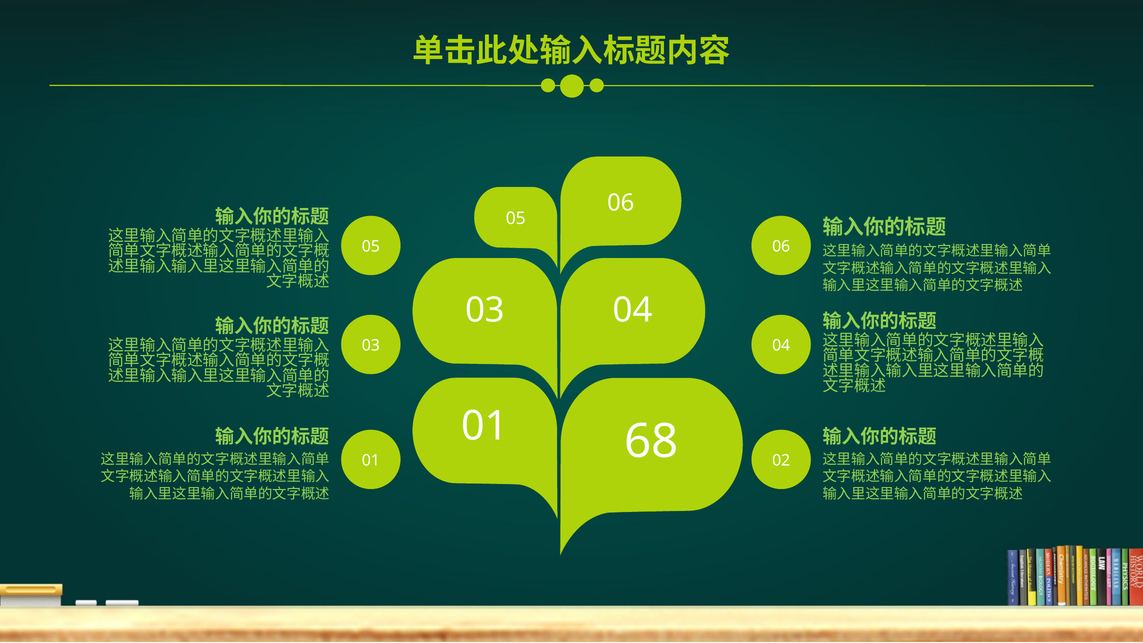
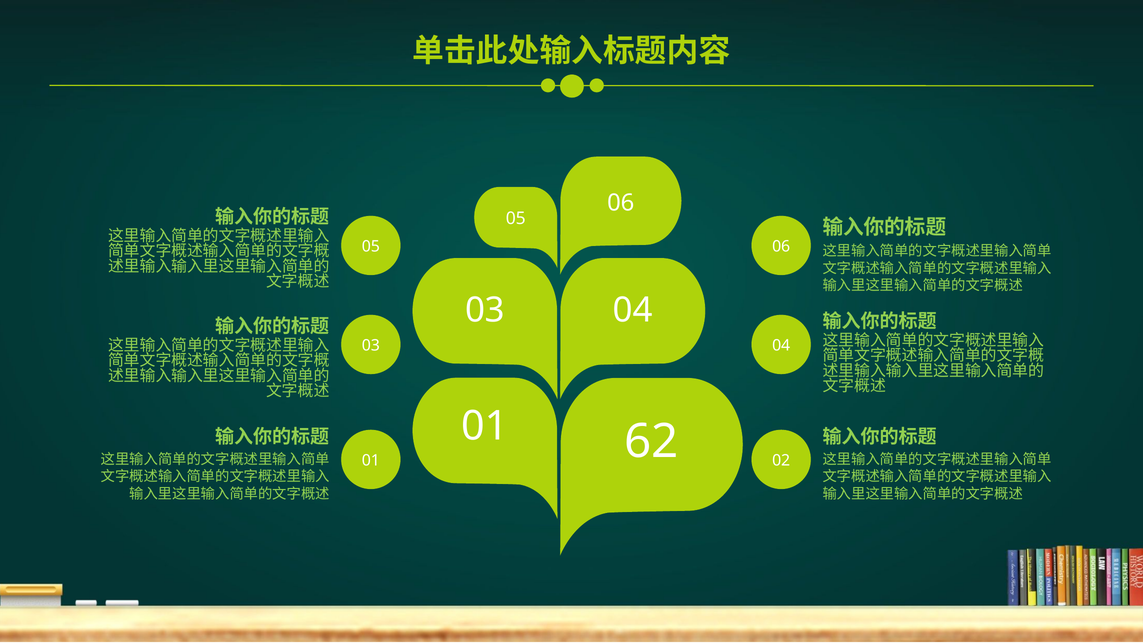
68: 68 -> 62
